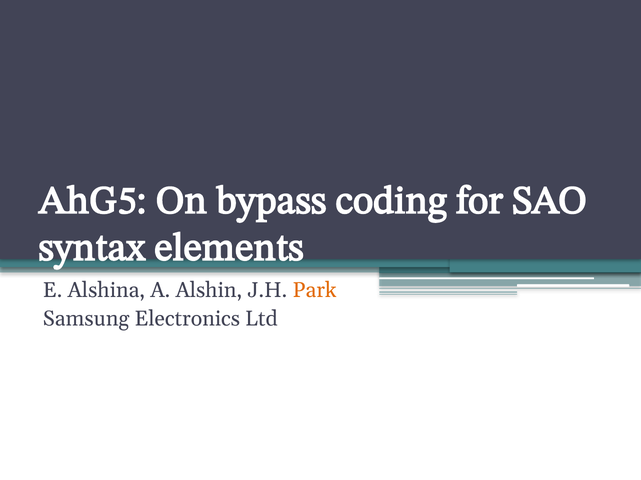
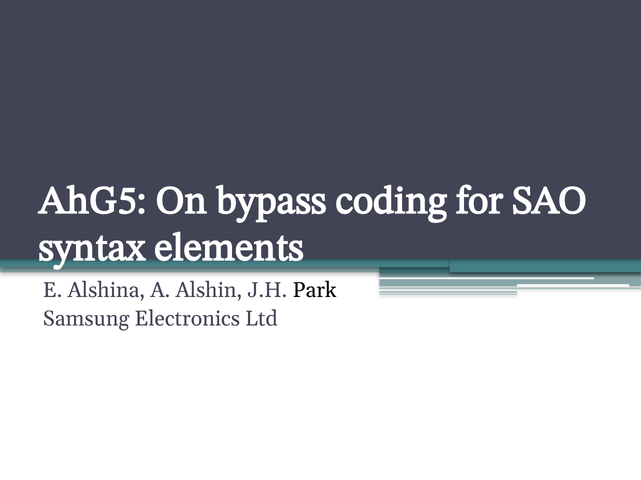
Park colour: orange -> black
